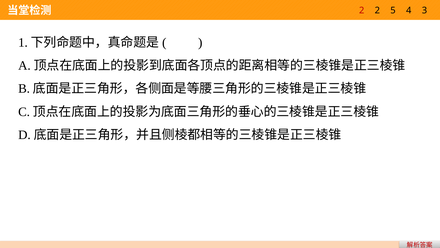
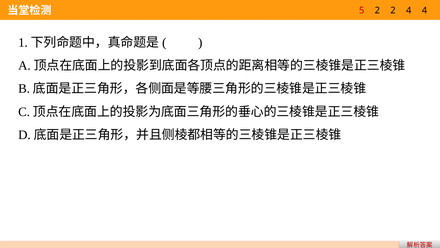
2 at (362, 10): 2 -> 5
2 5: 5 -> 2
4 3: 3 -> 4
